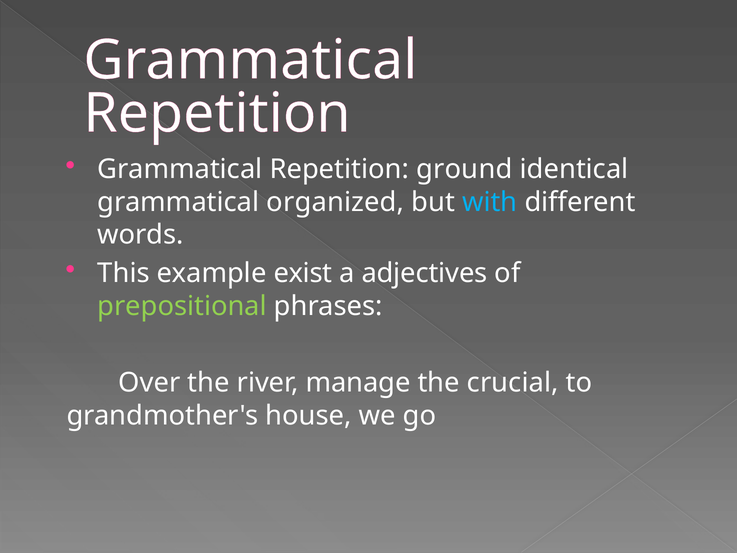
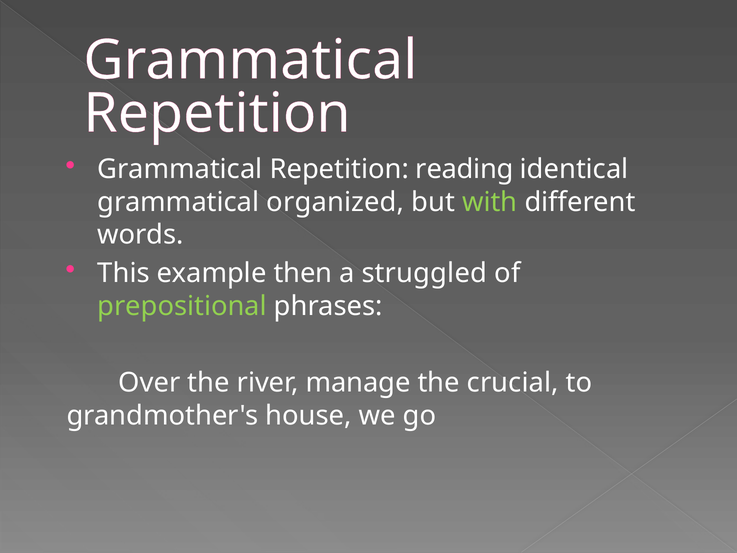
ground: ground -> reading
with colour: light blue -> light green
exist: exist -> then
adjectives: adjectives -> struggled
